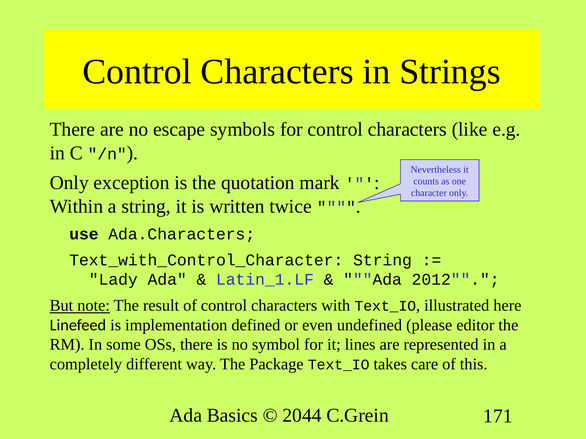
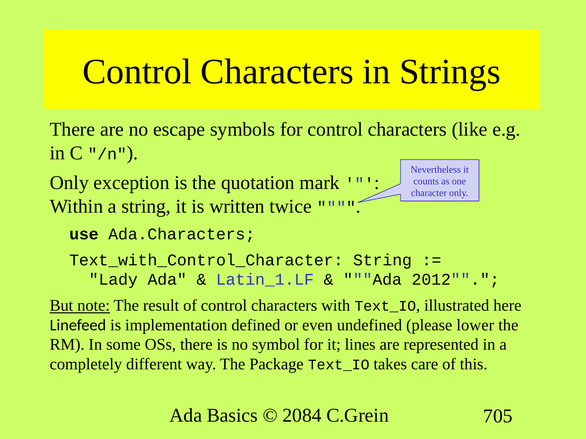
editor: editor -> lower
2044: 2044 -> 2084
171: 171 -> 705
